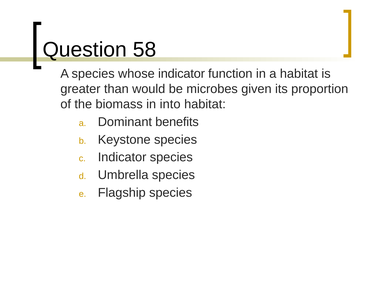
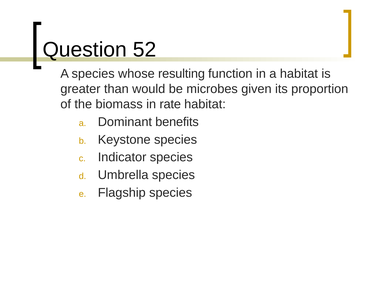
58: 58 -> 52
whose indicator: indicator -> resulting
into: into -> rate
